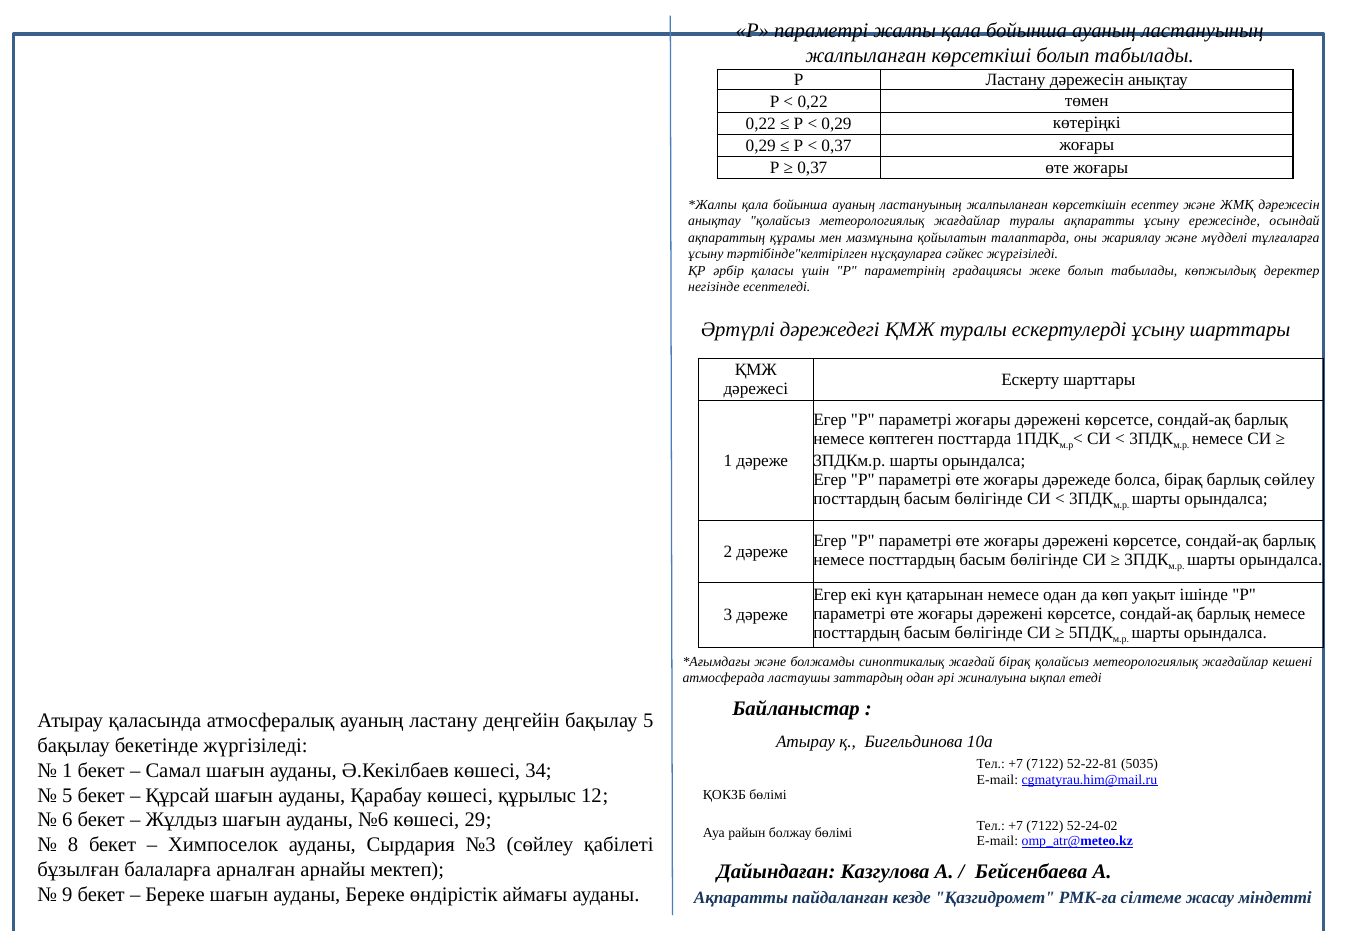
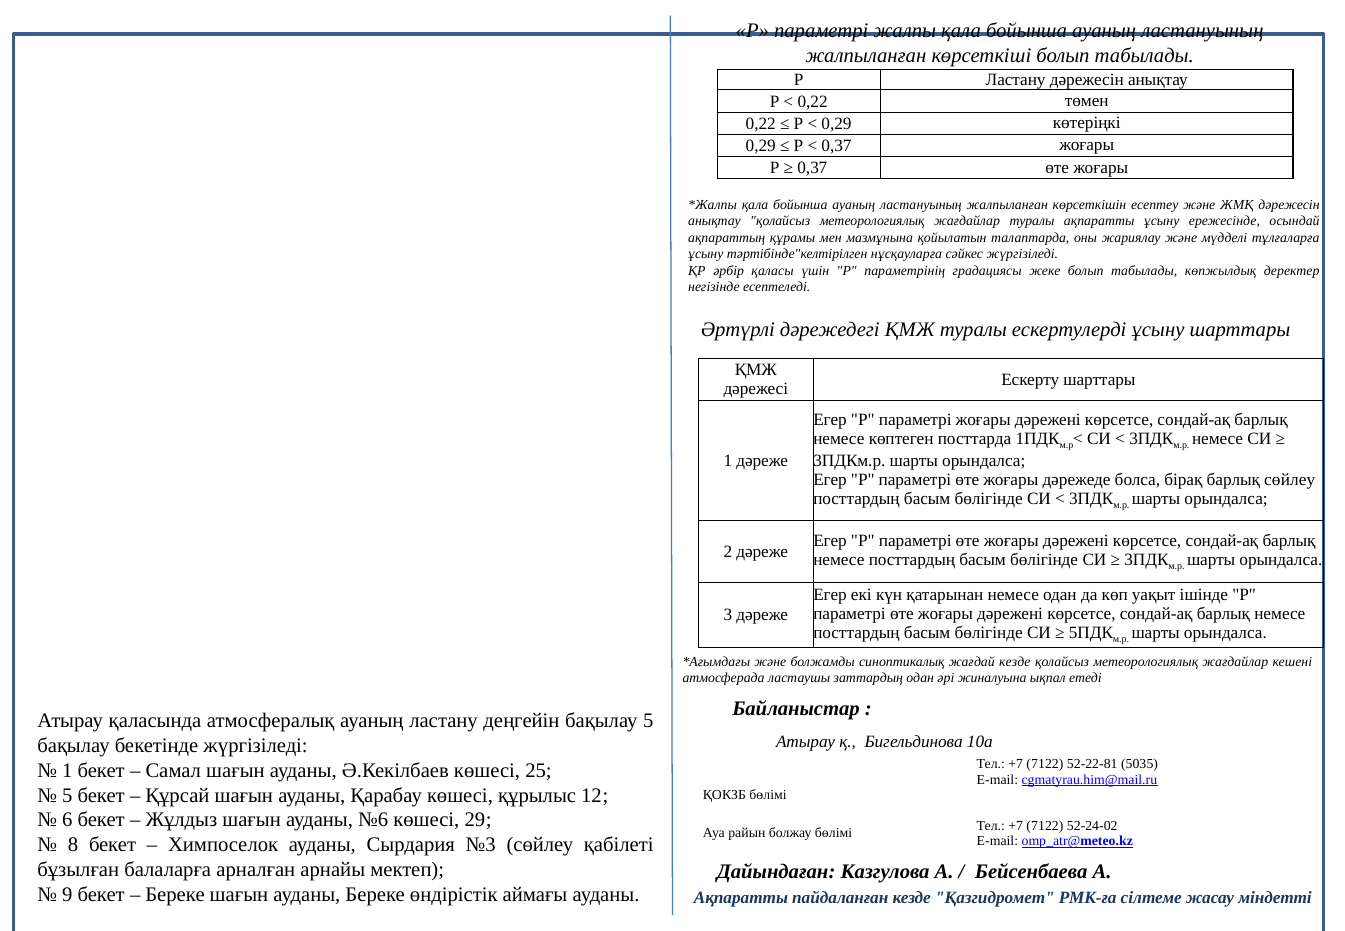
жағдай бірақ: бірақ -> кезде
34: 34 -> 25
